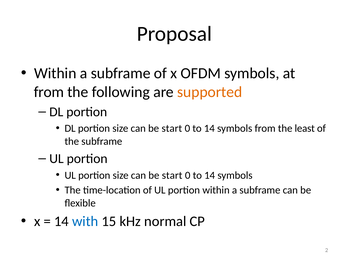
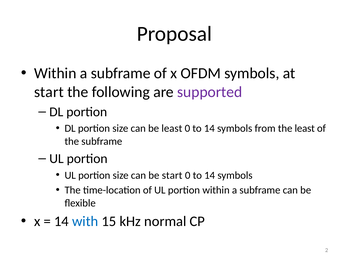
from at (49, 92): from -> start
supported colour: orange -> purple
start at (172, 128): start -> least
